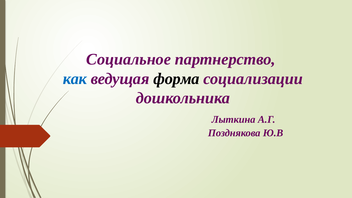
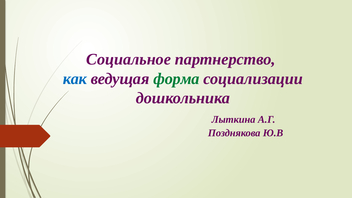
форма colour: black -> green
